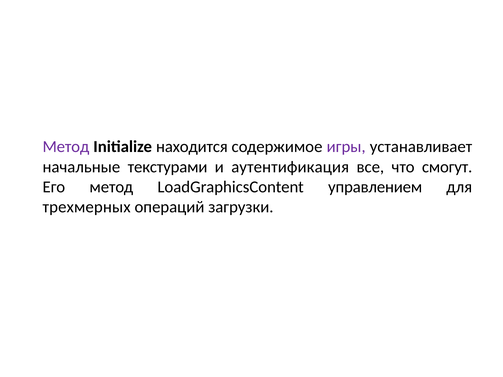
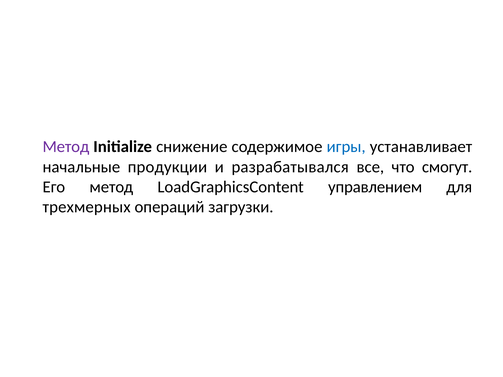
находится: находится -> снижение
игры colour: purple -> blue
текстурами: текстурами -> продукции
аутентификация: аутентификация -> разрабатывался
